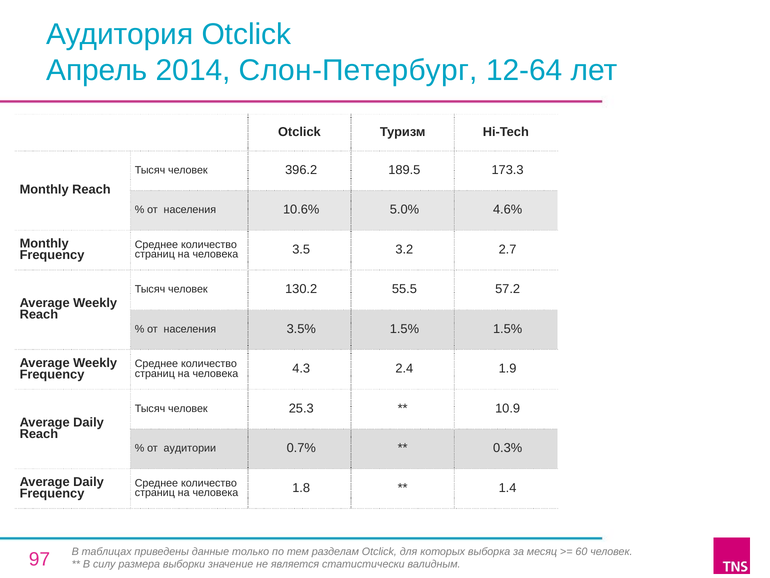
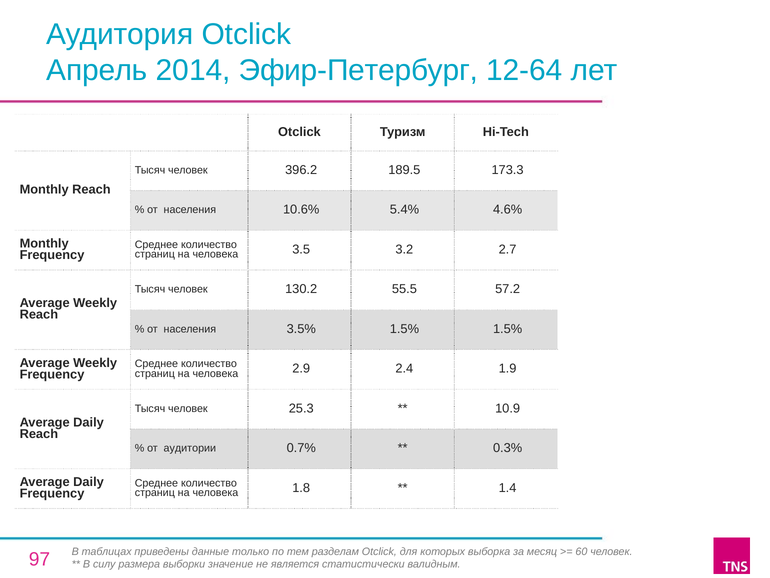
Слон-Петербург: Слон-Петербург -> Эфир-Петербург
5.0%: 5.0% -> 5.4%
4.3: 4.3 -> 2.9
